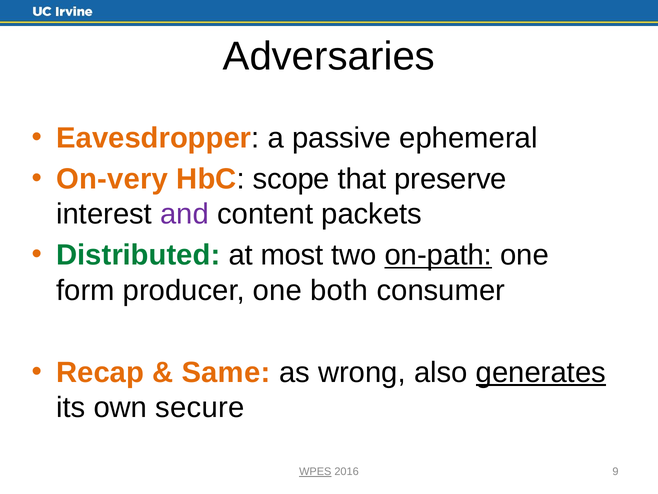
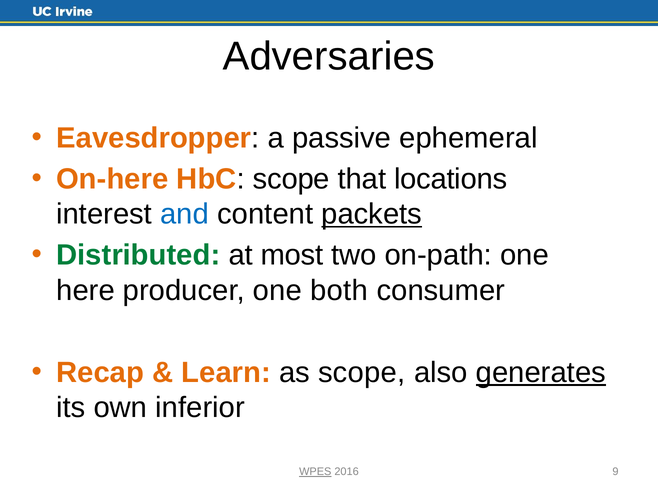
On-very: On-very -> On-here
preserve: preserve -> locations
and colour: purple -> blue
packets underline: none -> present
on-path underline: present -> none
form: form -> here
Same: Same -> Learn
as wrong: wrong -> scope
secure: secure -> inferior
